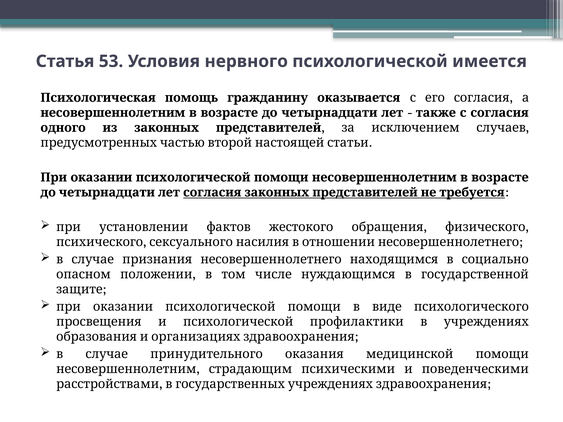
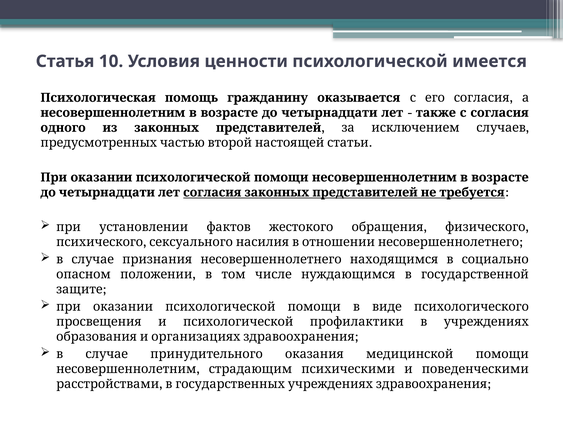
53: 53 -> 10
нервного: нервного -> ценности
